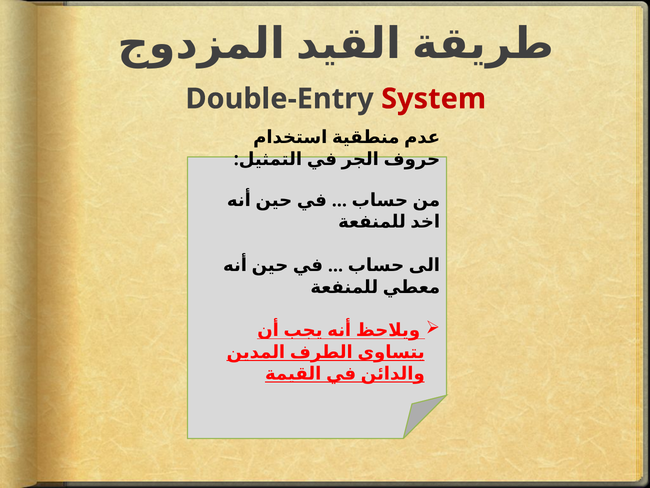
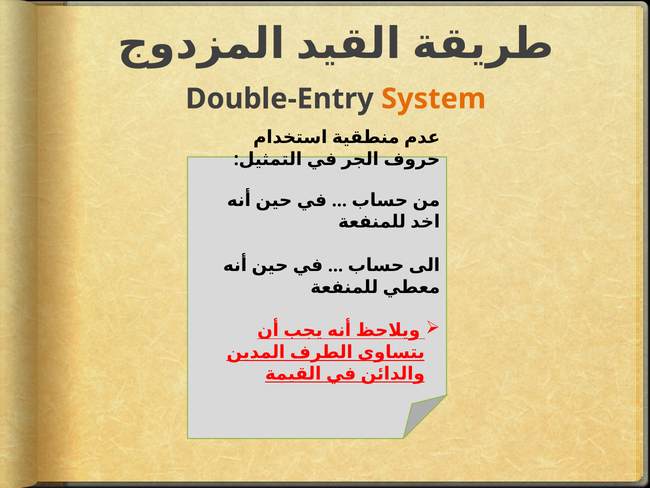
System colour: red -> orange
